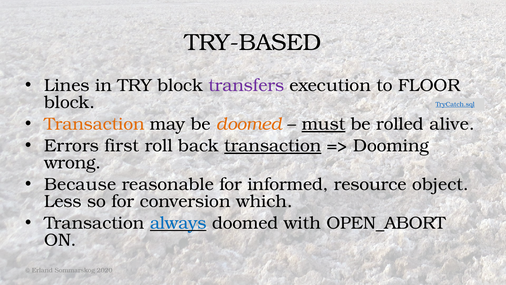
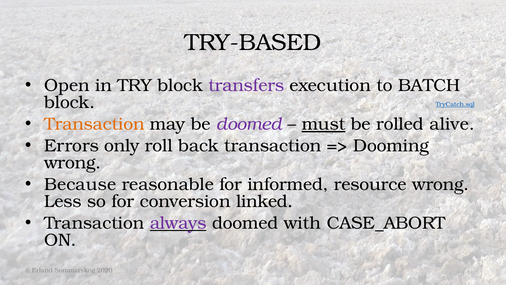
Lines: Lines -> Open
FLOOR: FLOOR -> BATCH
doomed at (249, 124) colour: orange -> purple
first: first -> only
transaction at (273, 146) underline: present -> none
resource object: object -> wrong
which: which -> linked
always colour: blue -> purple
OPEN_ABORT: OPEN_ABORT -> CASE_ABORT
